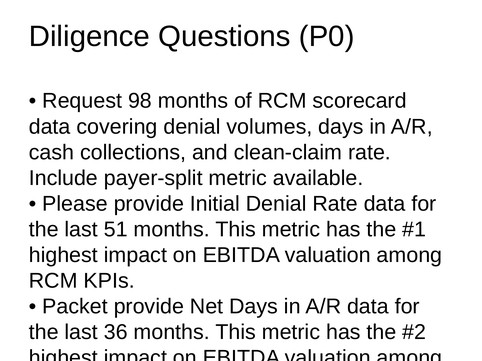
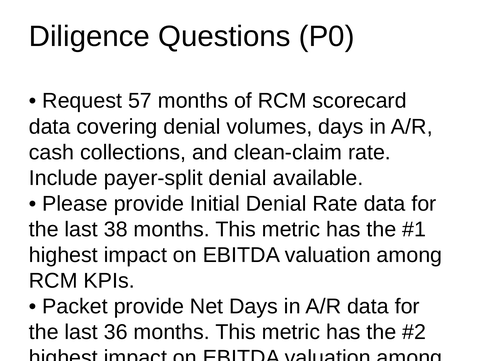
98: 98 -> 57
payer-split metric: metric -> denial
51: 51 -> 38
